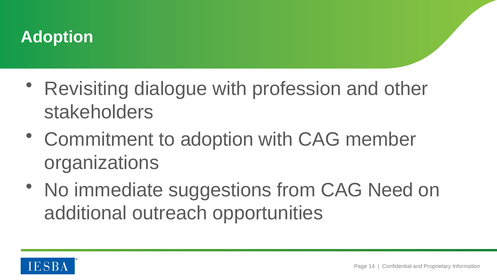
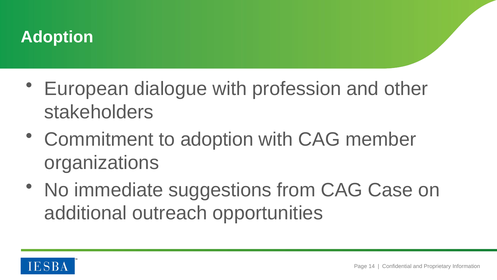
Revisiting: Revisiting -> European
Need: Need -> Case
